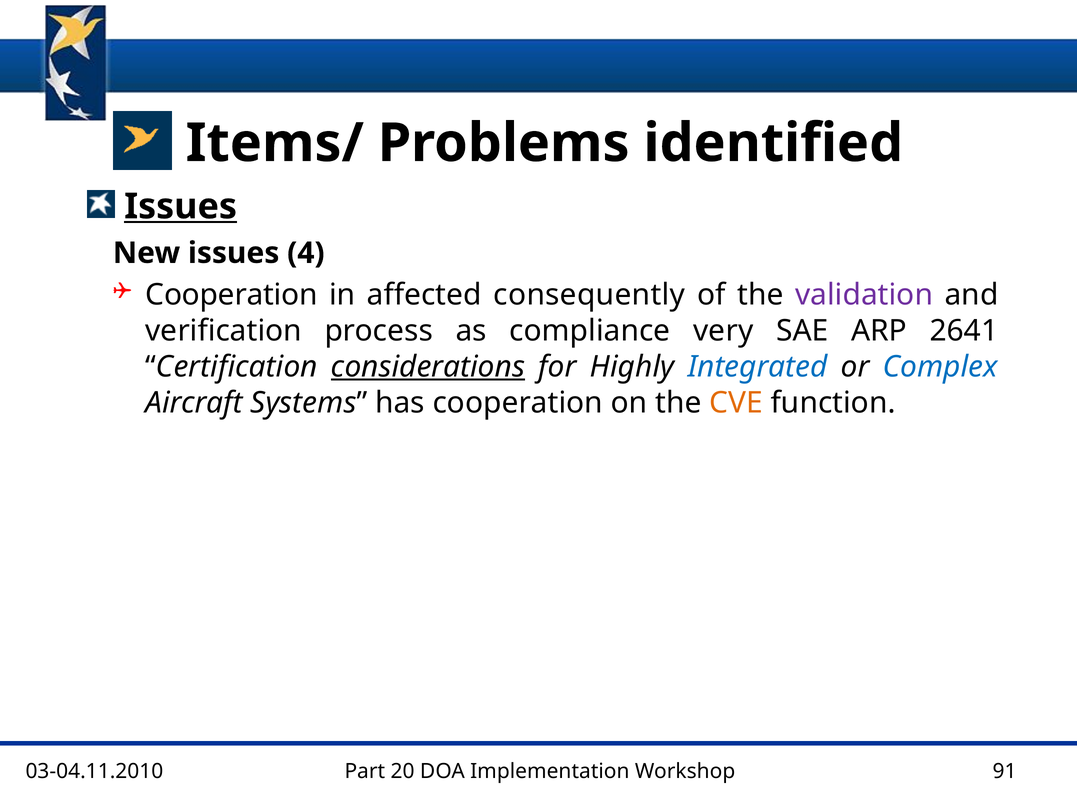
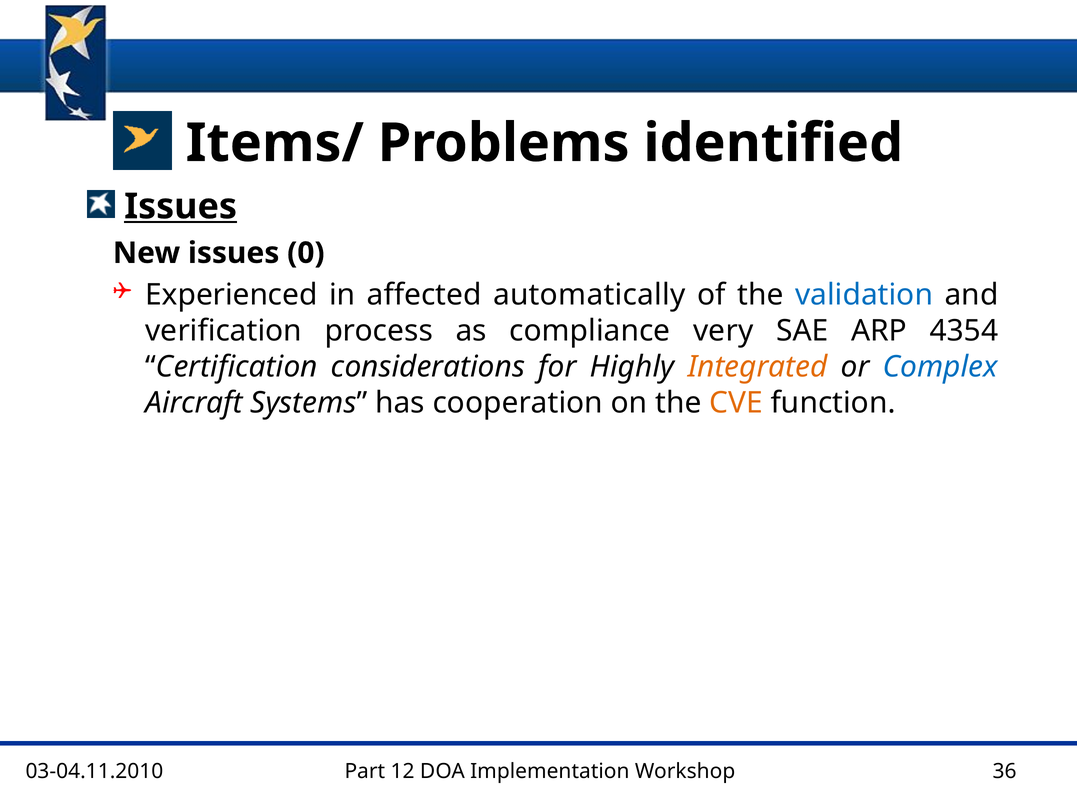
4: 4 -> 0
Cooperation at (231, 295): Cooperation -> Experienced
consequently: consequently -> automatically
validation colour: purple -> blue
2641: 2641 -> 4354
considerations underline: present -> none
Integrated colour: blue -> orange
20: 20 -> 12
91: 91 -> 36
